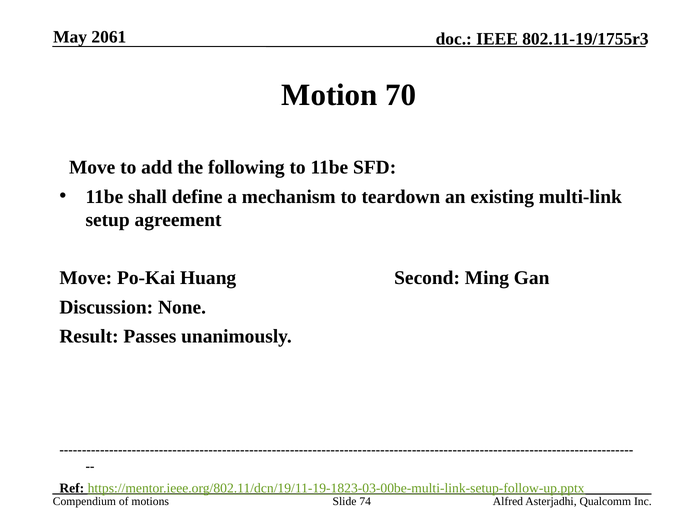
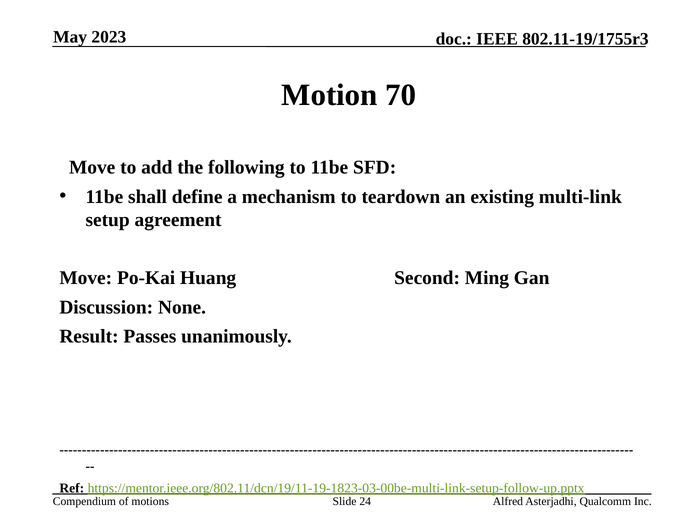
2061: 2061 -> 2023
74: 74 -> 24
